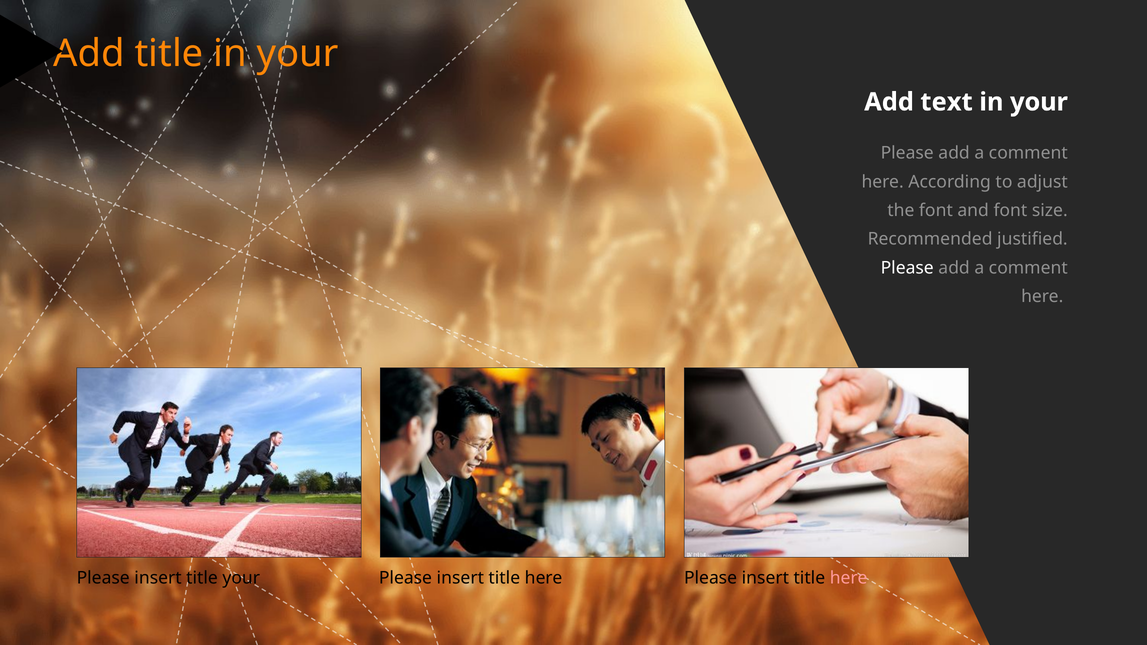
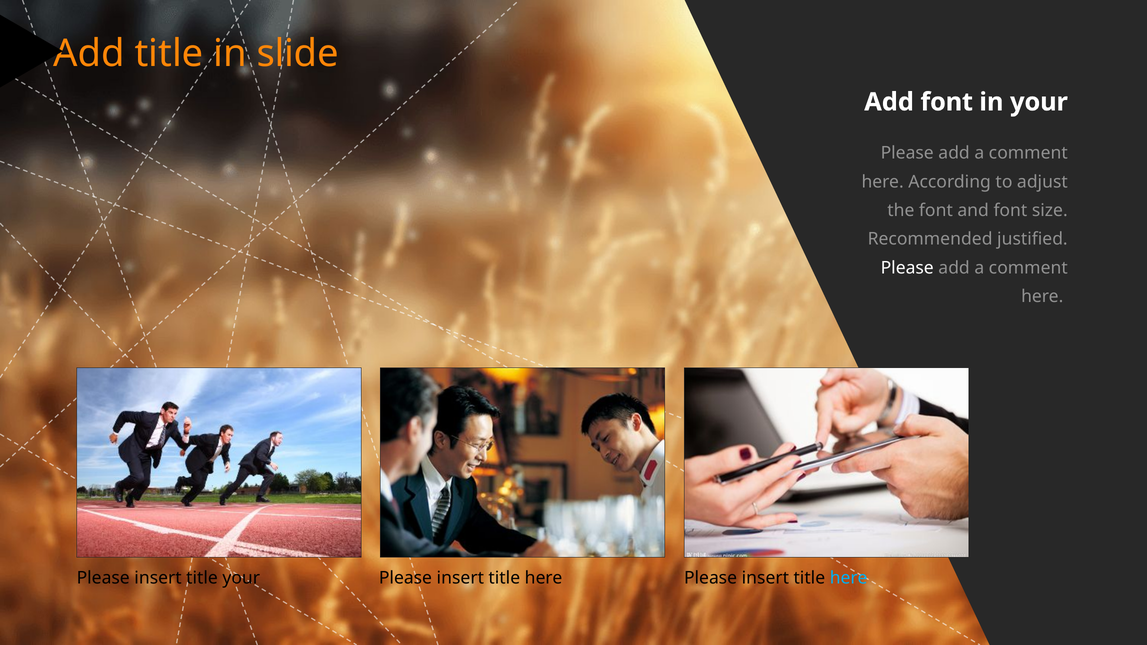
title in your: your -> slide
Add text: text -> font
here at (849, 578) colour: pink -> light blue
